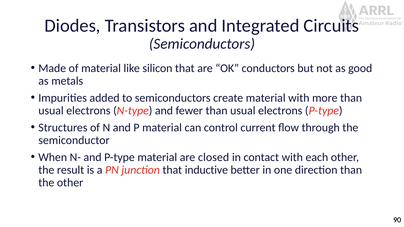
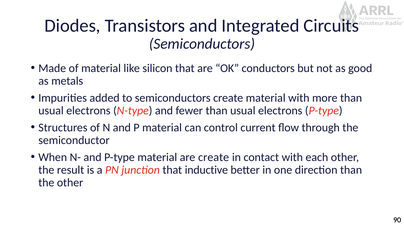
are closed: closed -> create
